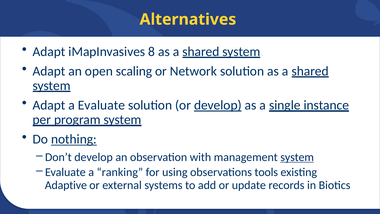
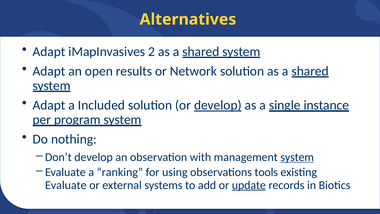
8: 8 -> 2
scaling: scaling -> results
a Evaluate: Evaluate -> Included
nothing underline: present -> none
Adaptive at (66, 185): Adaptive -> Evaluate
update underline: none -> present
